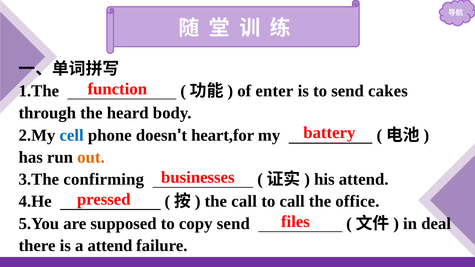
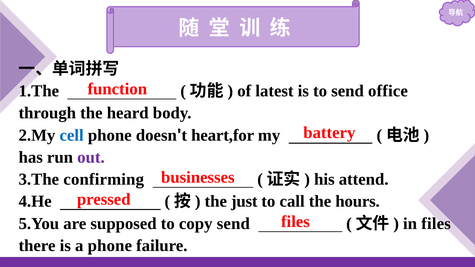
enter: enter -> latest
cakes: cakes -> office
out colour: orange -> purple
the call: call -> just
office: office -> hours
in deal: deal -> files
a attend: attend -> phone
